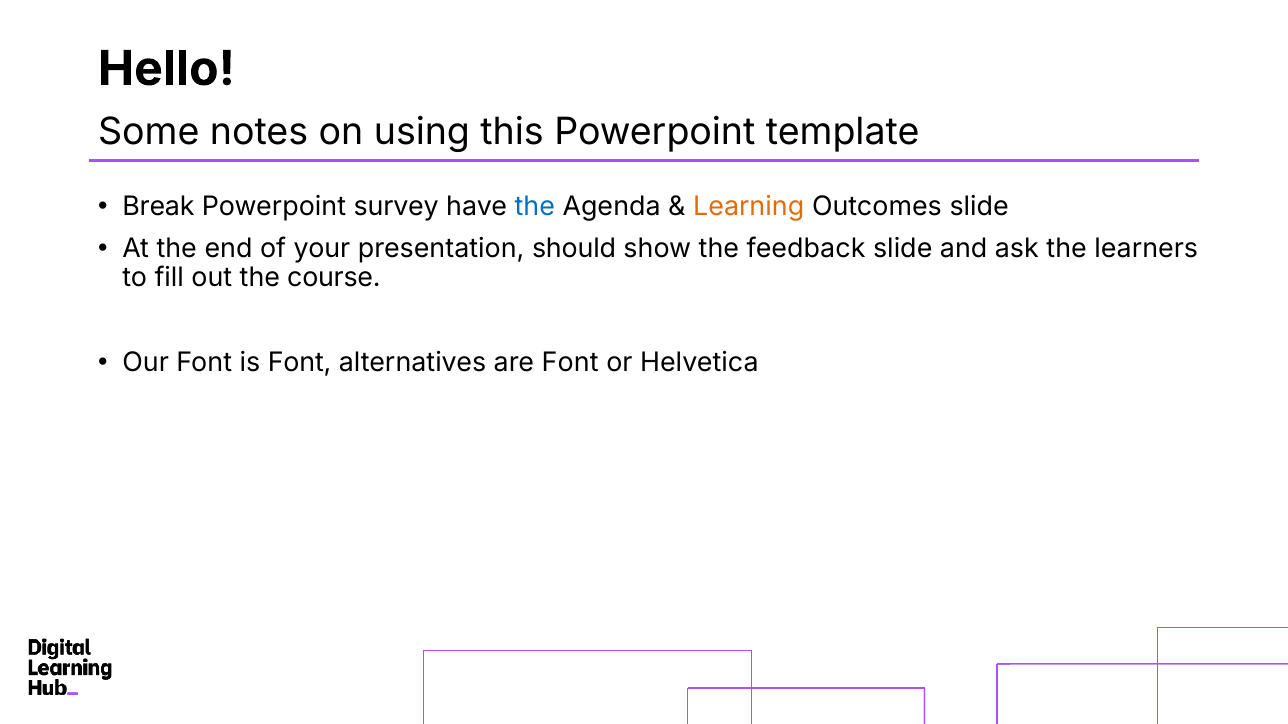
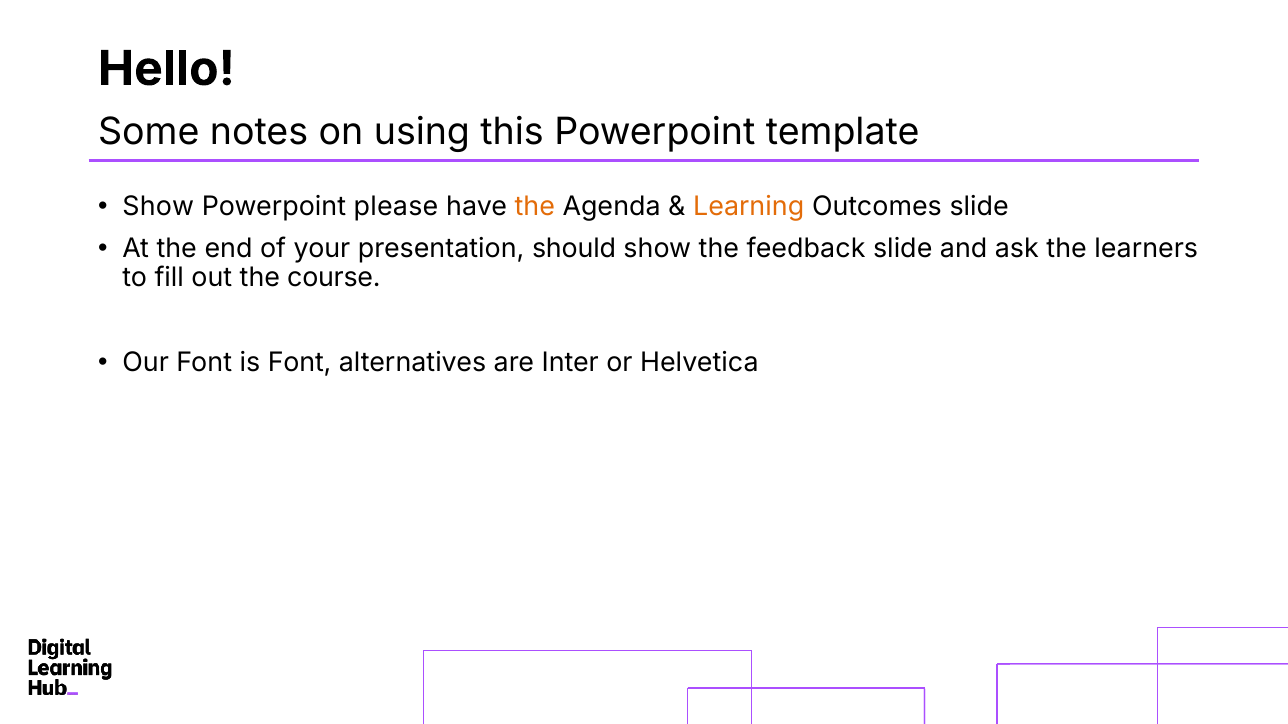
Break at (158, 207): Break -> Show
survey: survey -> please
the at (535, 207) colour: blue -> orange
are Font: Font -> Inter
